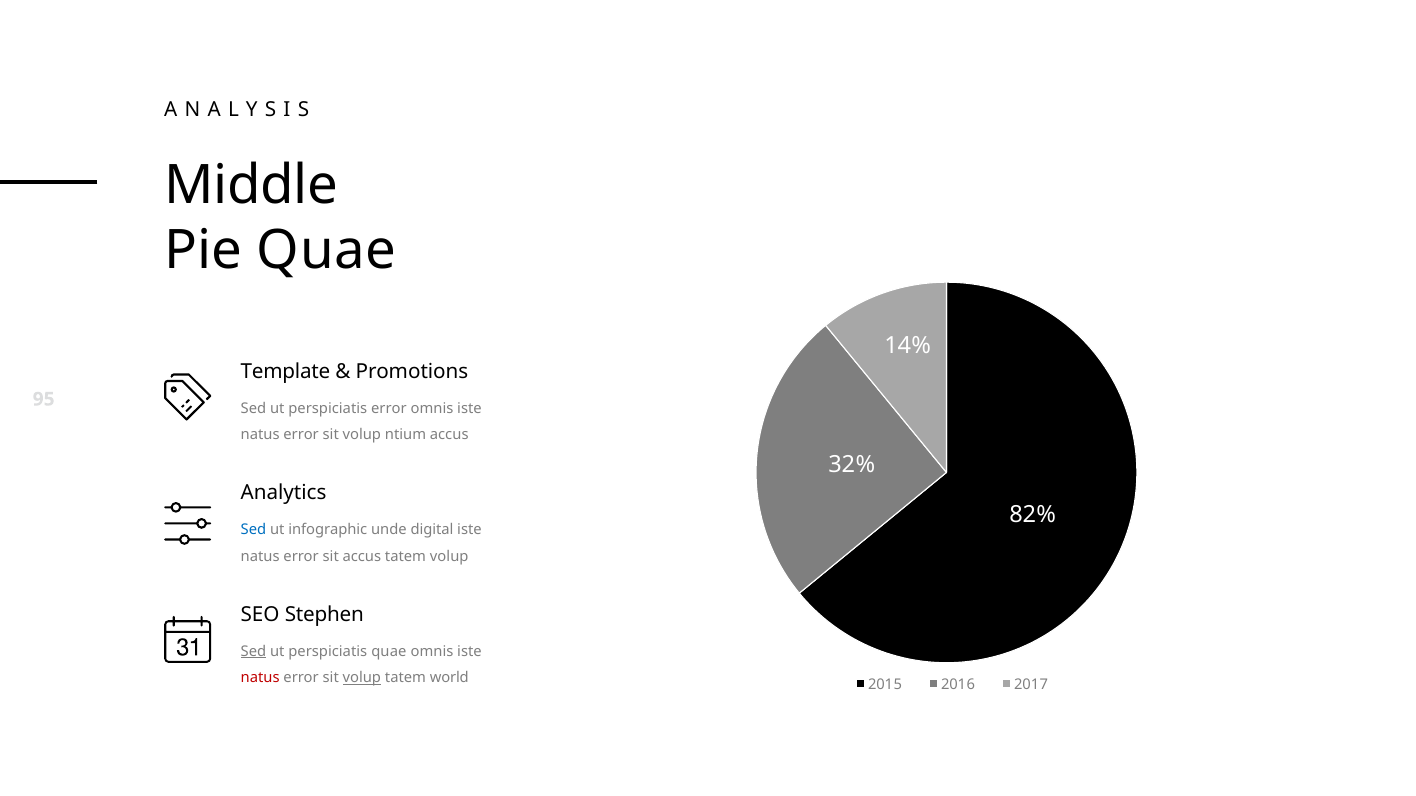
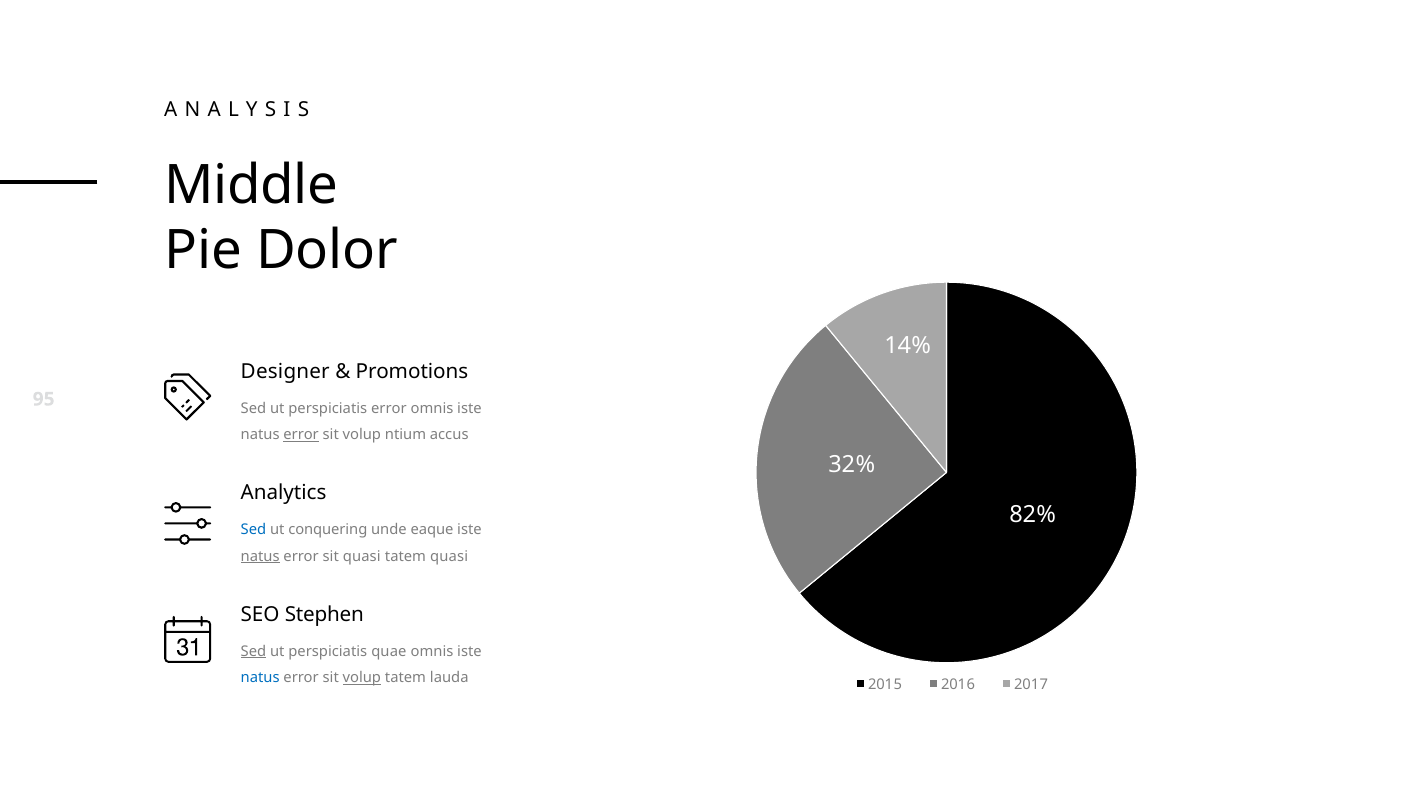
Pie Quae: Quae -> Dolor
Template: Template -> Designer
error at (301, 435) underline: none -> present
infographic: infographic -> conquering
digital: digital -> eaque
natus at (260, 557) underline: none -> present
sit accus: accus -> quasi
tatem volup: volup -> quasi
natus at (260, 679) colour: red -> blue
world: world -> lauda
